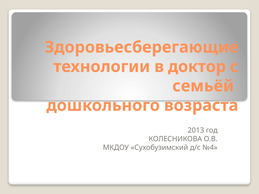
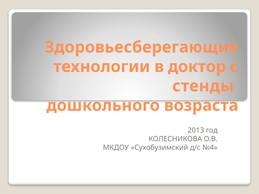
семьёй: семьёй -> стенды
